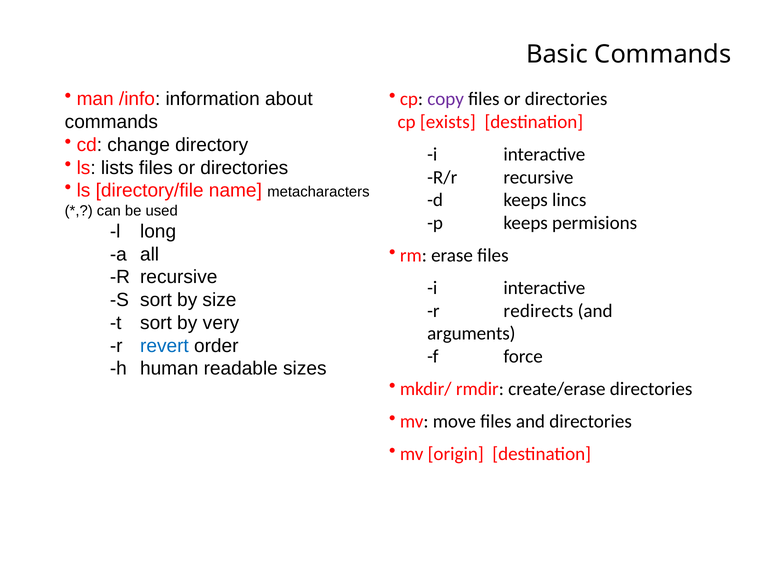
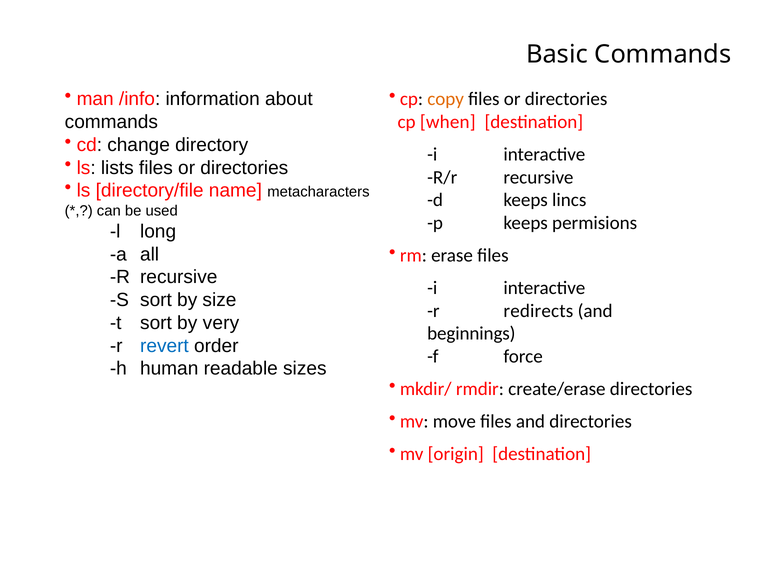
copy colour: purple -> orange
exists: exists -> when
arguments: arguments -> beginnings
